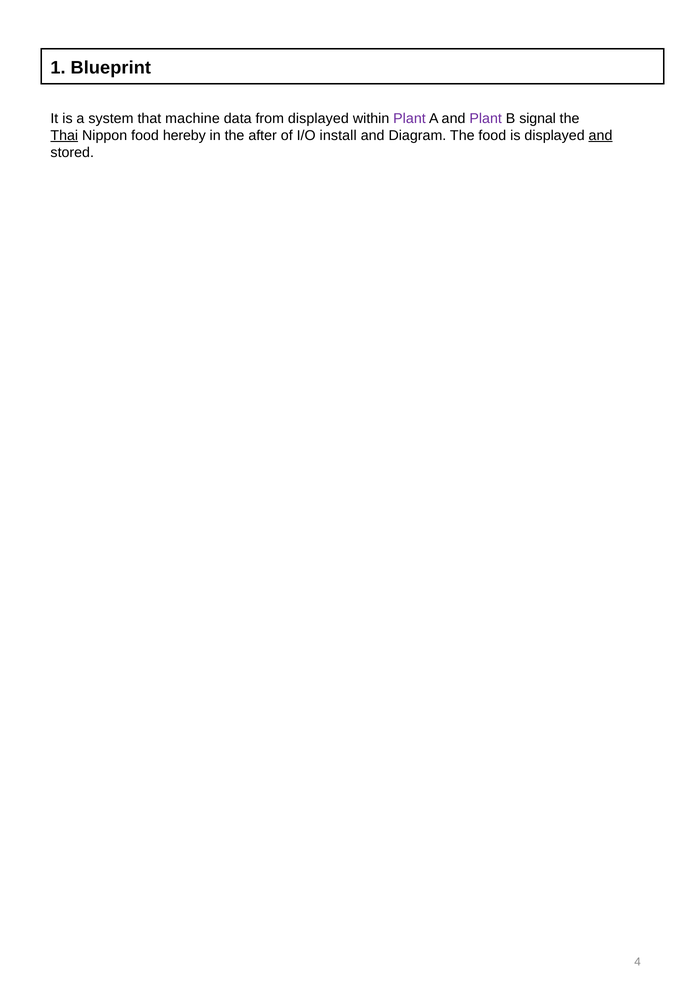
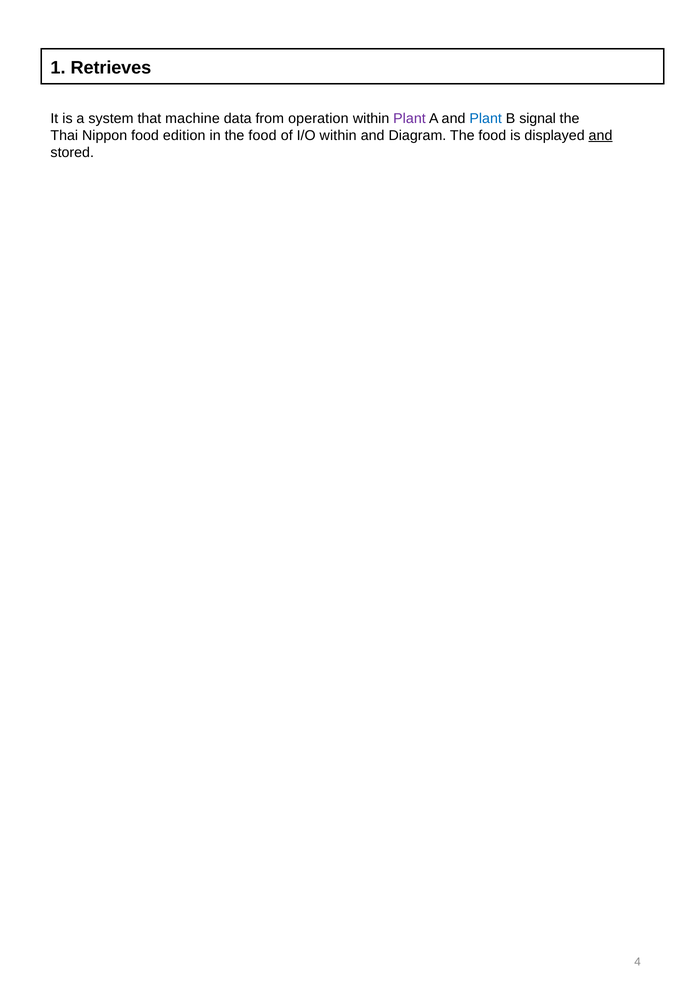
Blueprint: Blueprint -> Retrieves
from displayed: displayed -> operation
Plant at (486, 118) colour: purple -> blue
Thai underline: present -> none
hereby: hereby -> edition
in the after: after -> food
I/O install: install -> within
